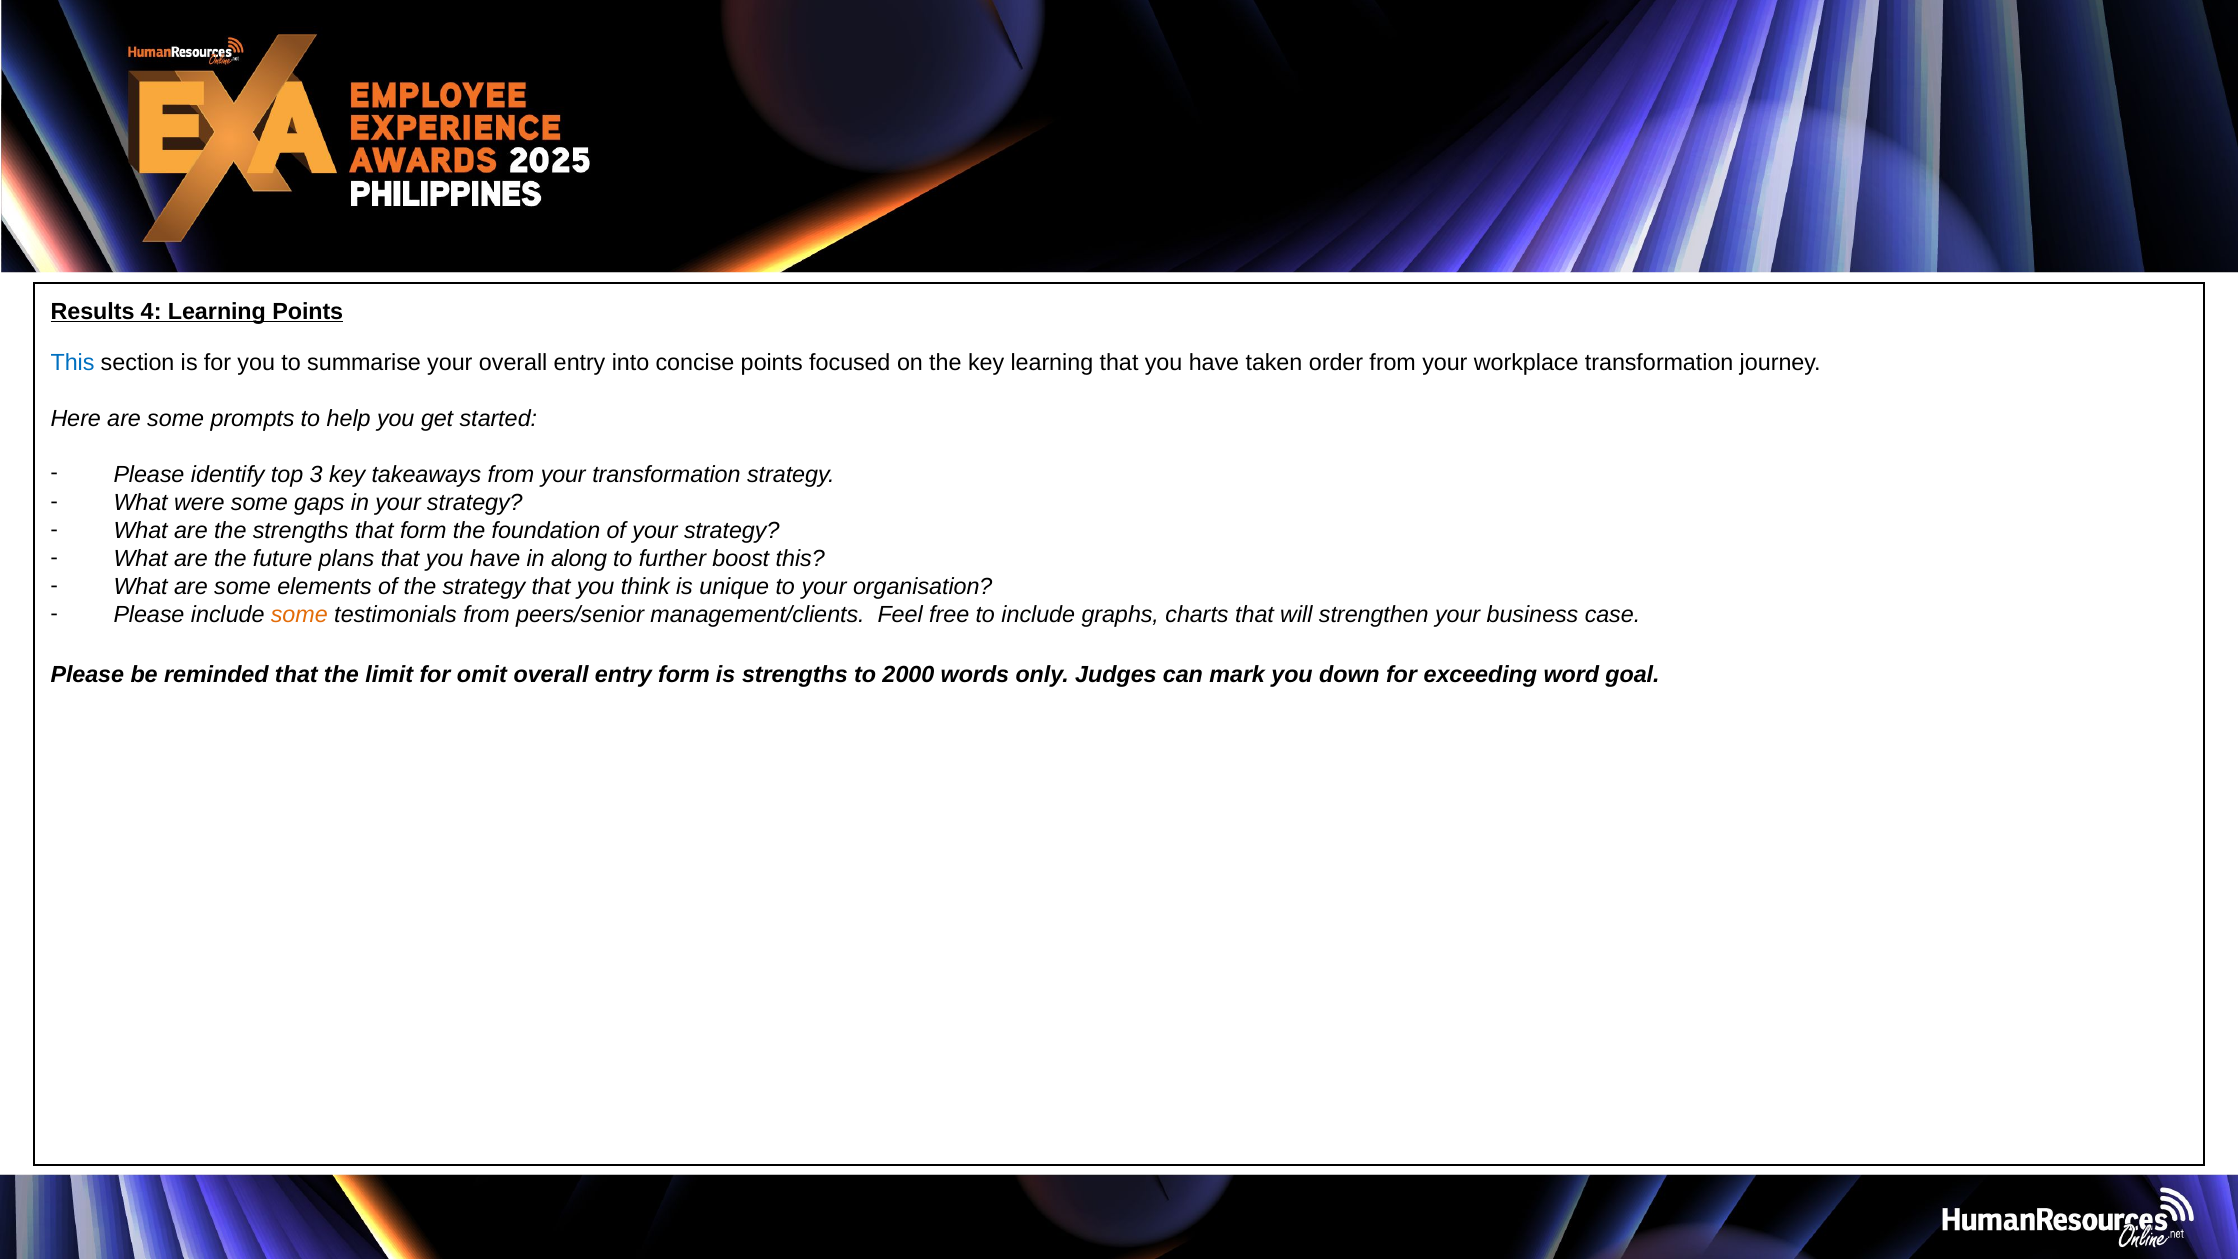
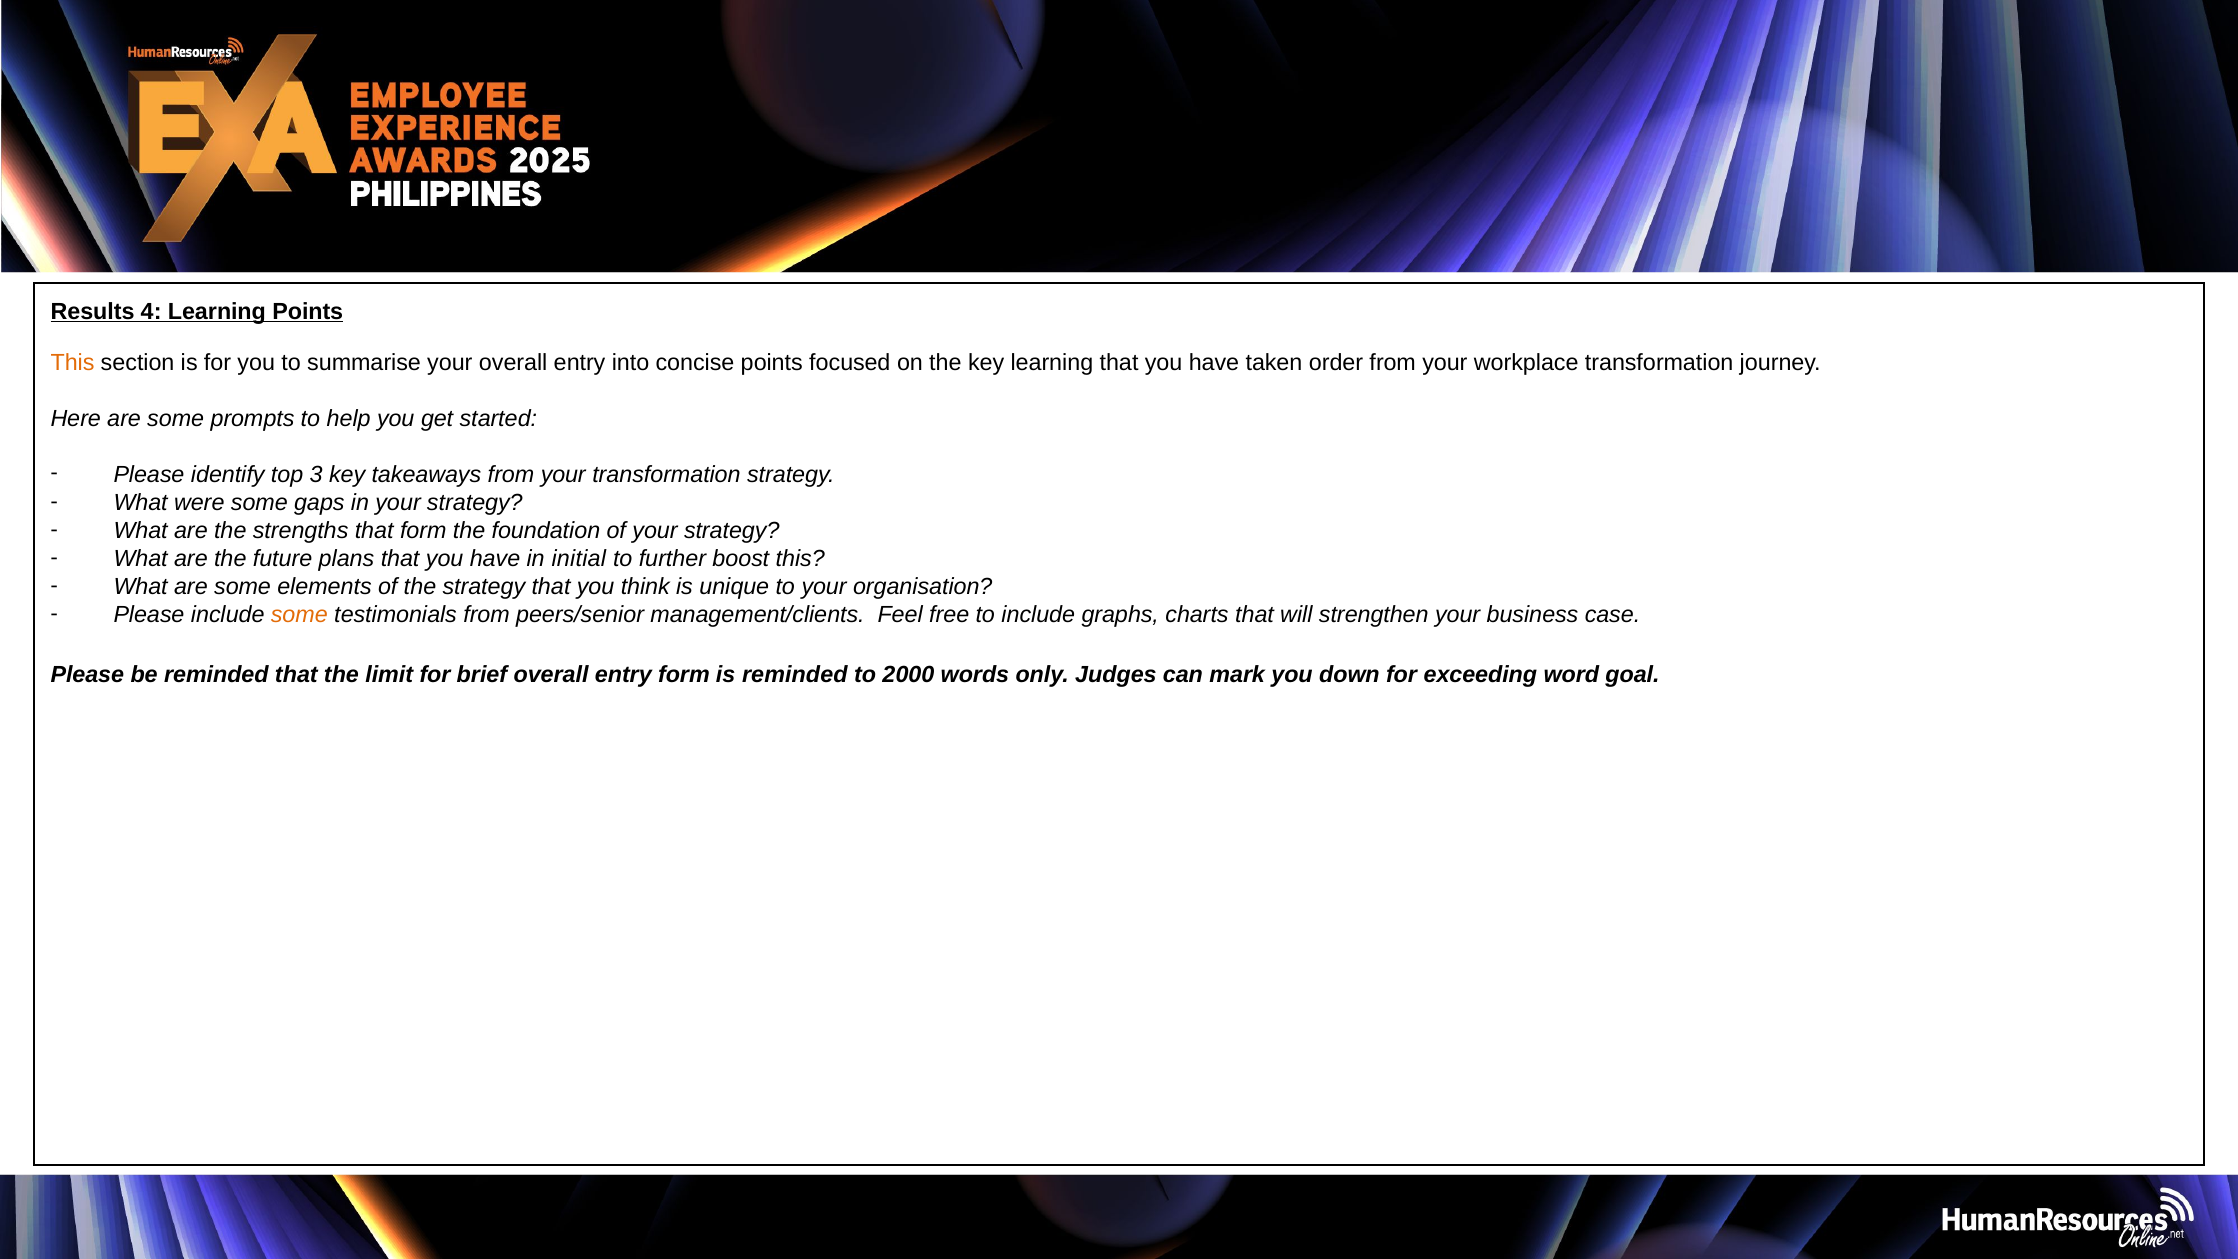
This at (73, 363) colour: blue -> orange
along: along -> initial
omit: omit -> brief
is strengths: strengths -> reminded
